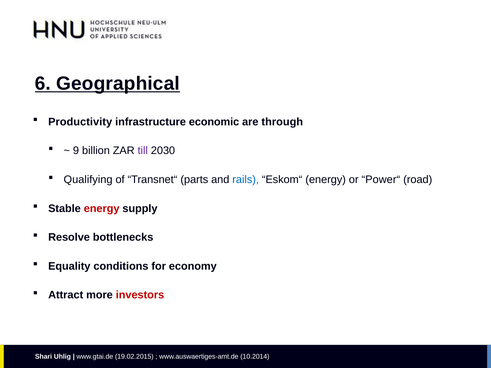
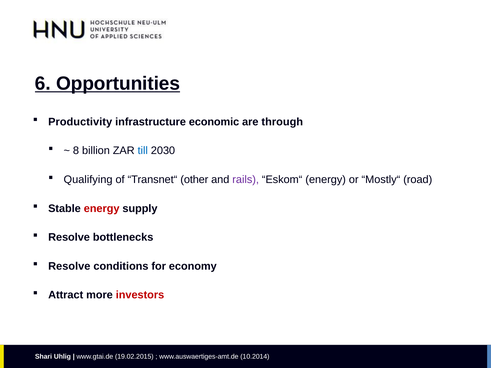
Geographical: Geographical -> Opportunities
9: 9 -> 8
till colour: purple -> blue
parts: parts -> other
rails colour: blue -> purple
Power“: Power“ -> Mostly“
Equality at (69, 266): Equality -> Resolve
